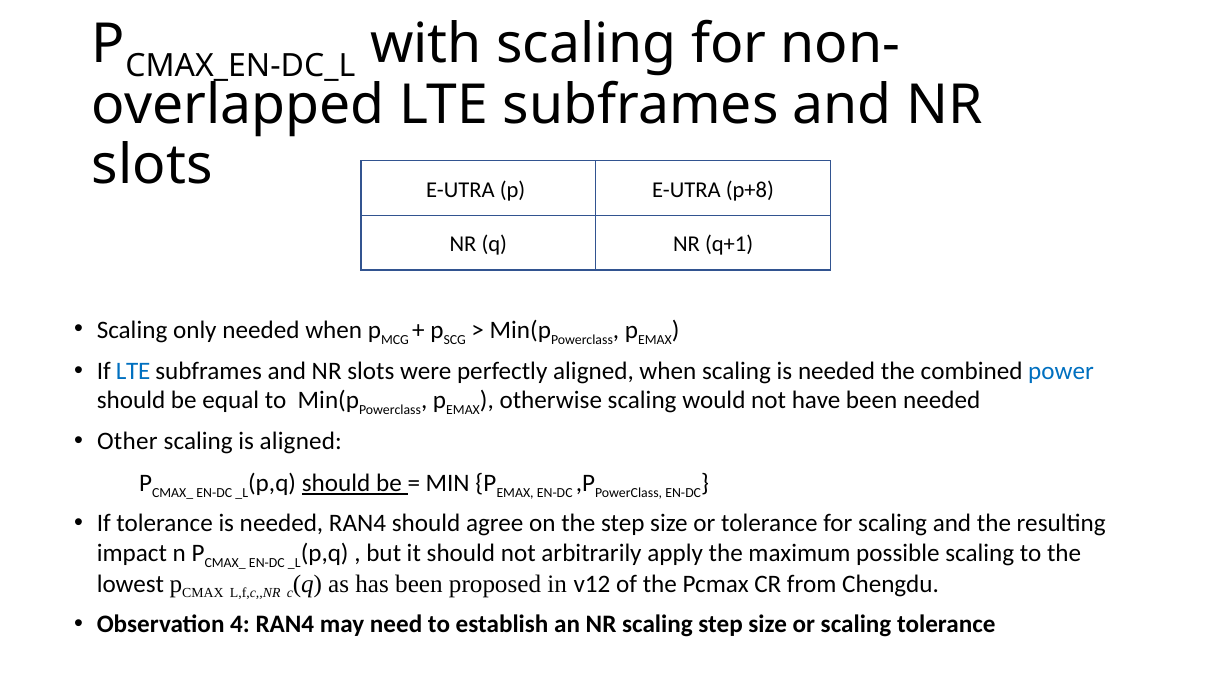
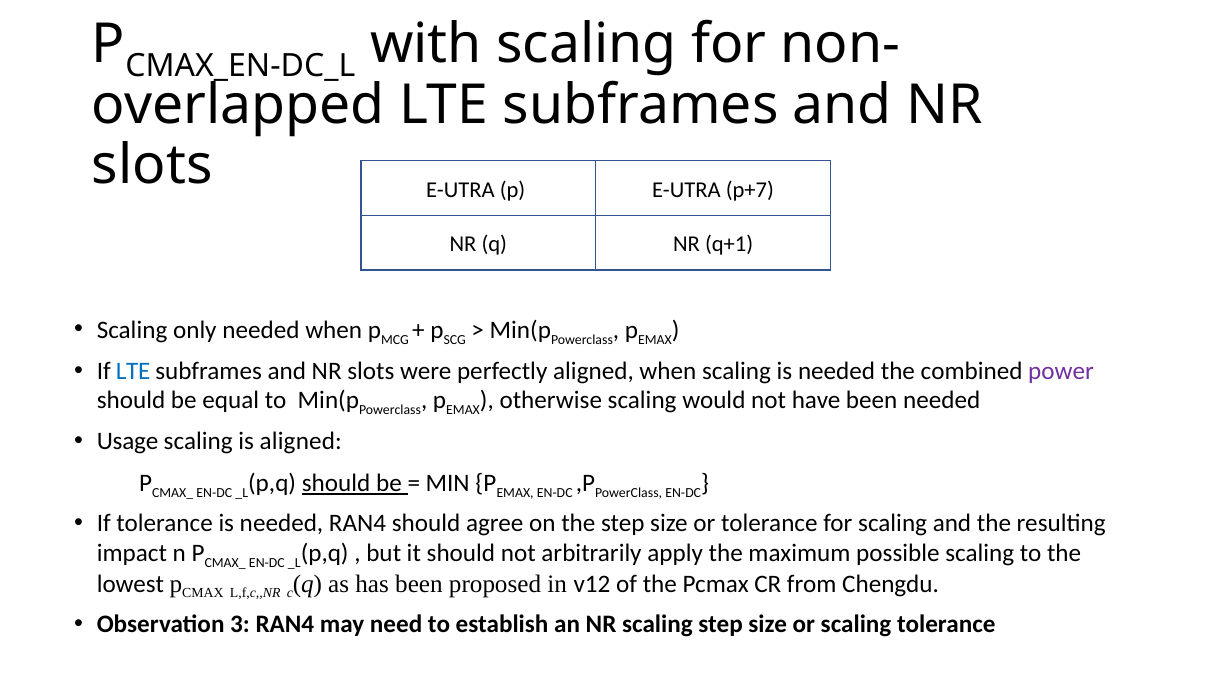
p+8: p+8 -> p+7
power colour: blue -> purple
Other: Other -> Usage
4: 4 -> 3
